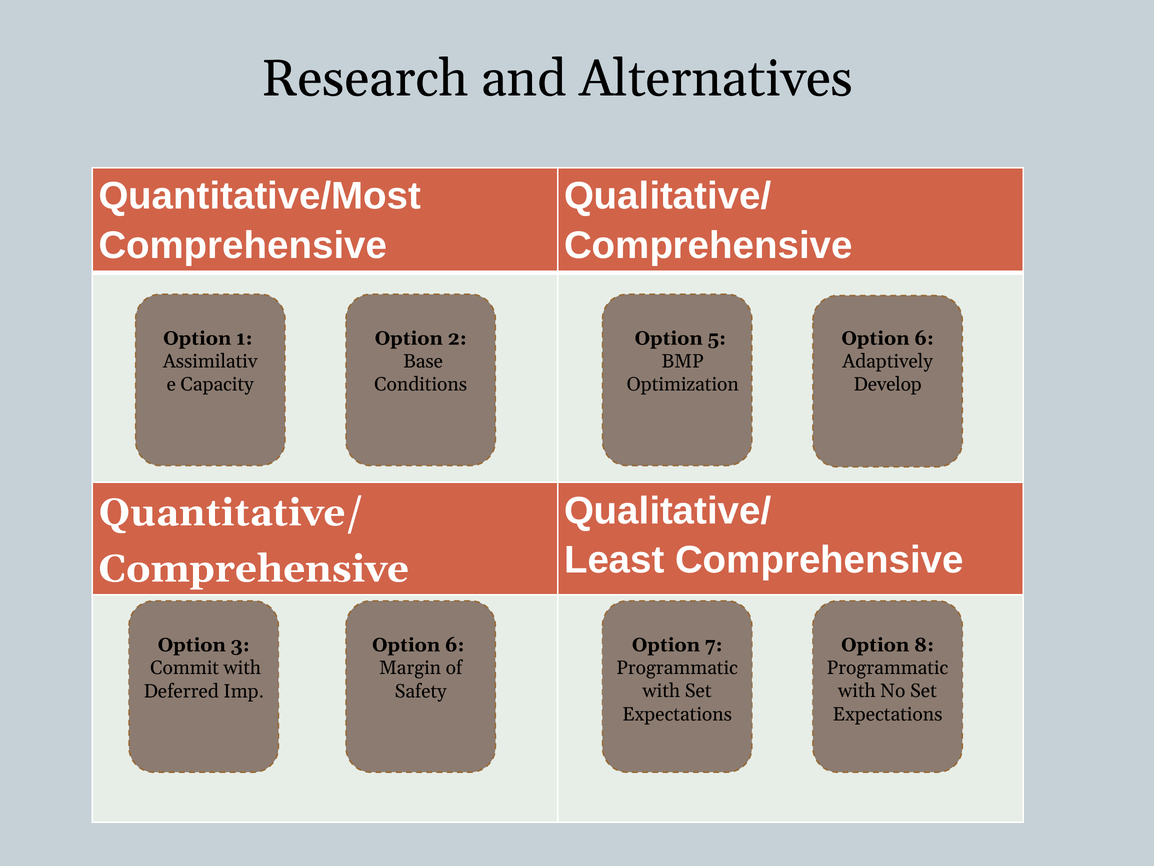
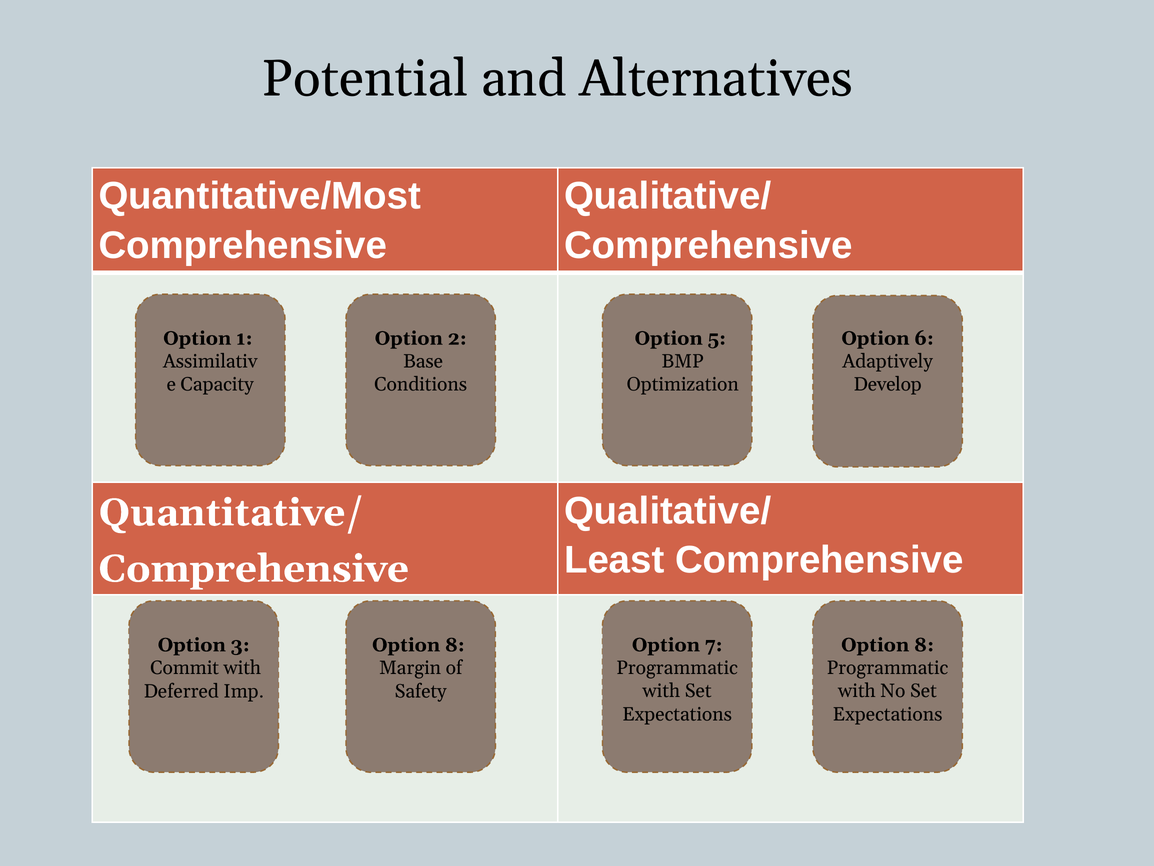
Research: Research -> Potential
6 at (455, 645): 6 -> 8
